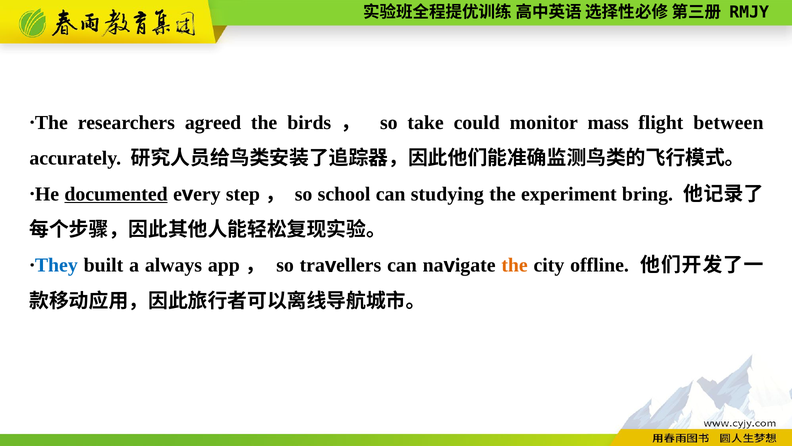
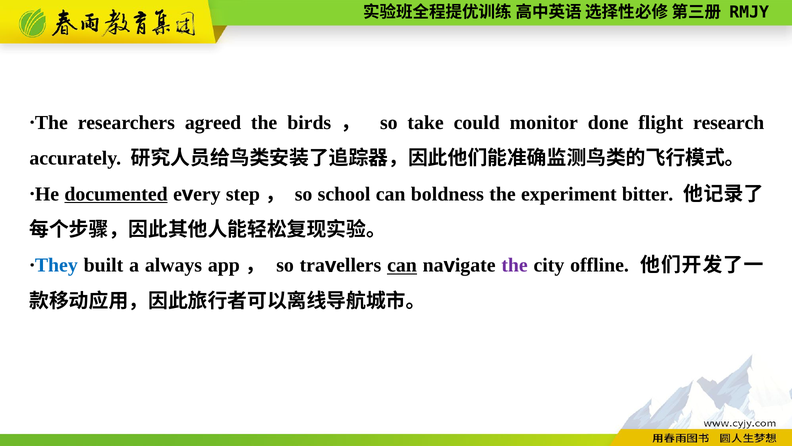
mass: mass -> done
between: between -> research
studying: studying -> boldness
bring: bring -> bitter
can at (402, 265) underline: none -> present
the at (515, 265) colour: orange -> purple
